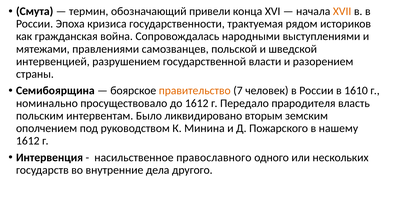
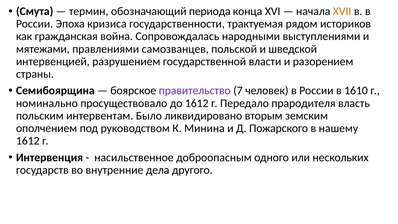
привели: привели -> периода
правительство colour: orange -> purple
православного: православного -> доброопасным
